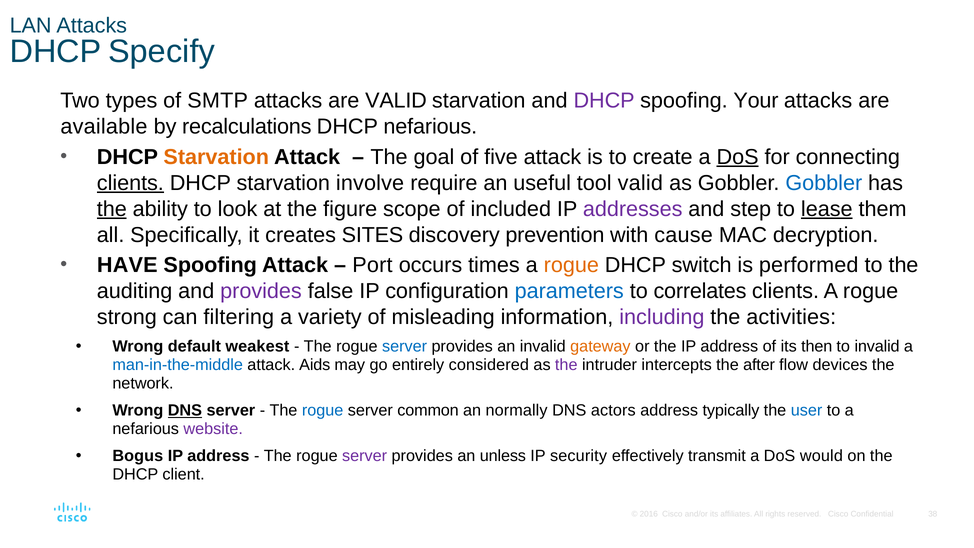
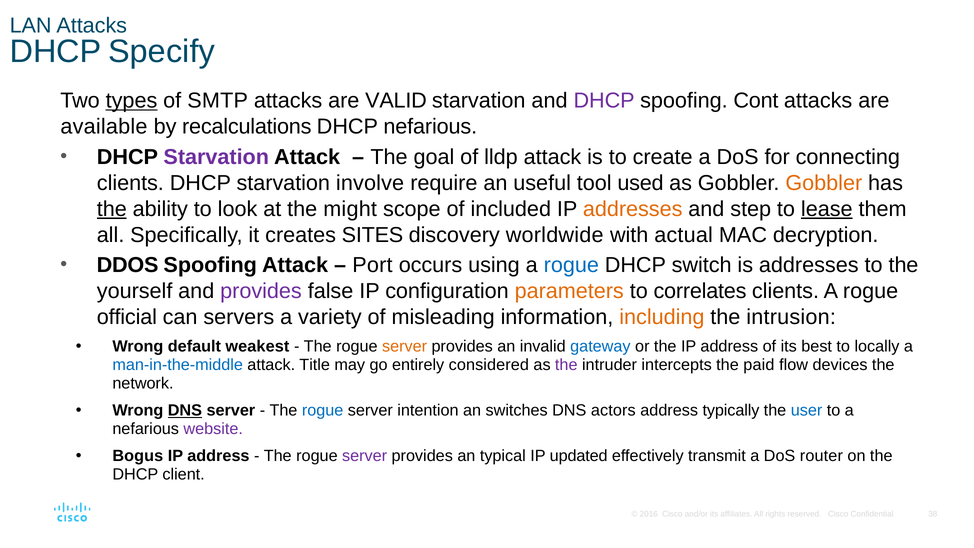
types underline: none -> present
Your: Your -> Cont
Starvation at (216, 157) colour: orange -> purple
five: five -> lldp
DoS at (738, 157) underline: present -> none
clients at (130, 183) underline: present -> none
tool valid: valid -> used
Gobbler at (824, 183) colour: blue -> orange
figure: figure -> might
addresses at (633, 209) colour: purple -> orange
prevention: prevention -> worldwide
cause: cause -> actual
HAVE: HAVE -> DDOS
times: times -> using
rogue at (571, 265) colour: orange -> blue
is performed: performed -> addresses
auditing: auditing -> yourself
parameters colour: blue -> orange
strong: strong -> official
filtering: filtering -> servers
including colour: purple -> orange
activities: activities -> intrusion
server at (405, 346) colour: blue -> orange
gateway colour: orange -> blue
then: then -> best
to invalid: invalid -> locally
Aids: Aids -> Title
after: after -> paid
common: common -> intention
normally: normally -> switches
unless: unless -> typical
security: security -> updated
would: would -> router
